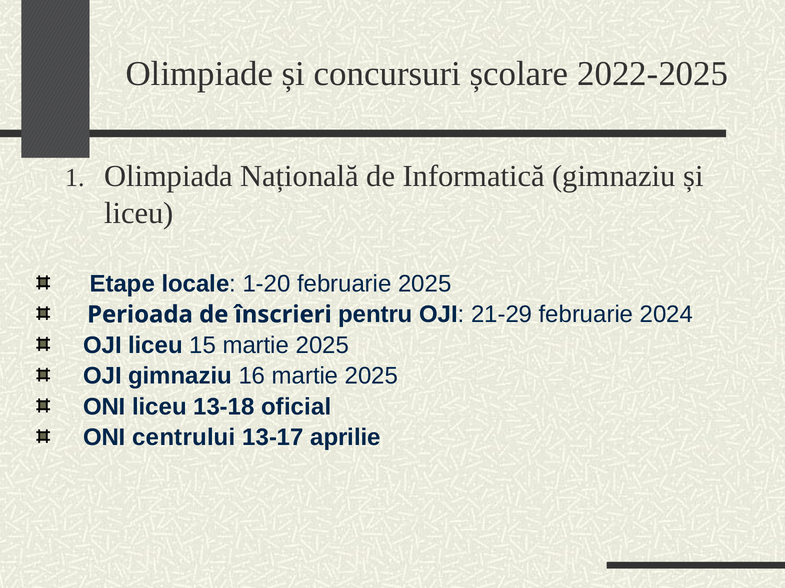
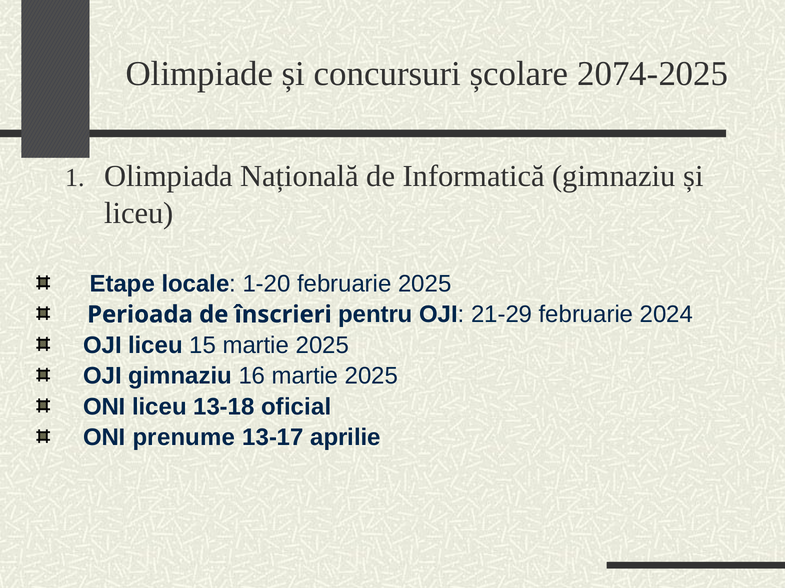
2022-2025: 2022-2025 -> 2074-2025
centrului: centrului -> prenume
